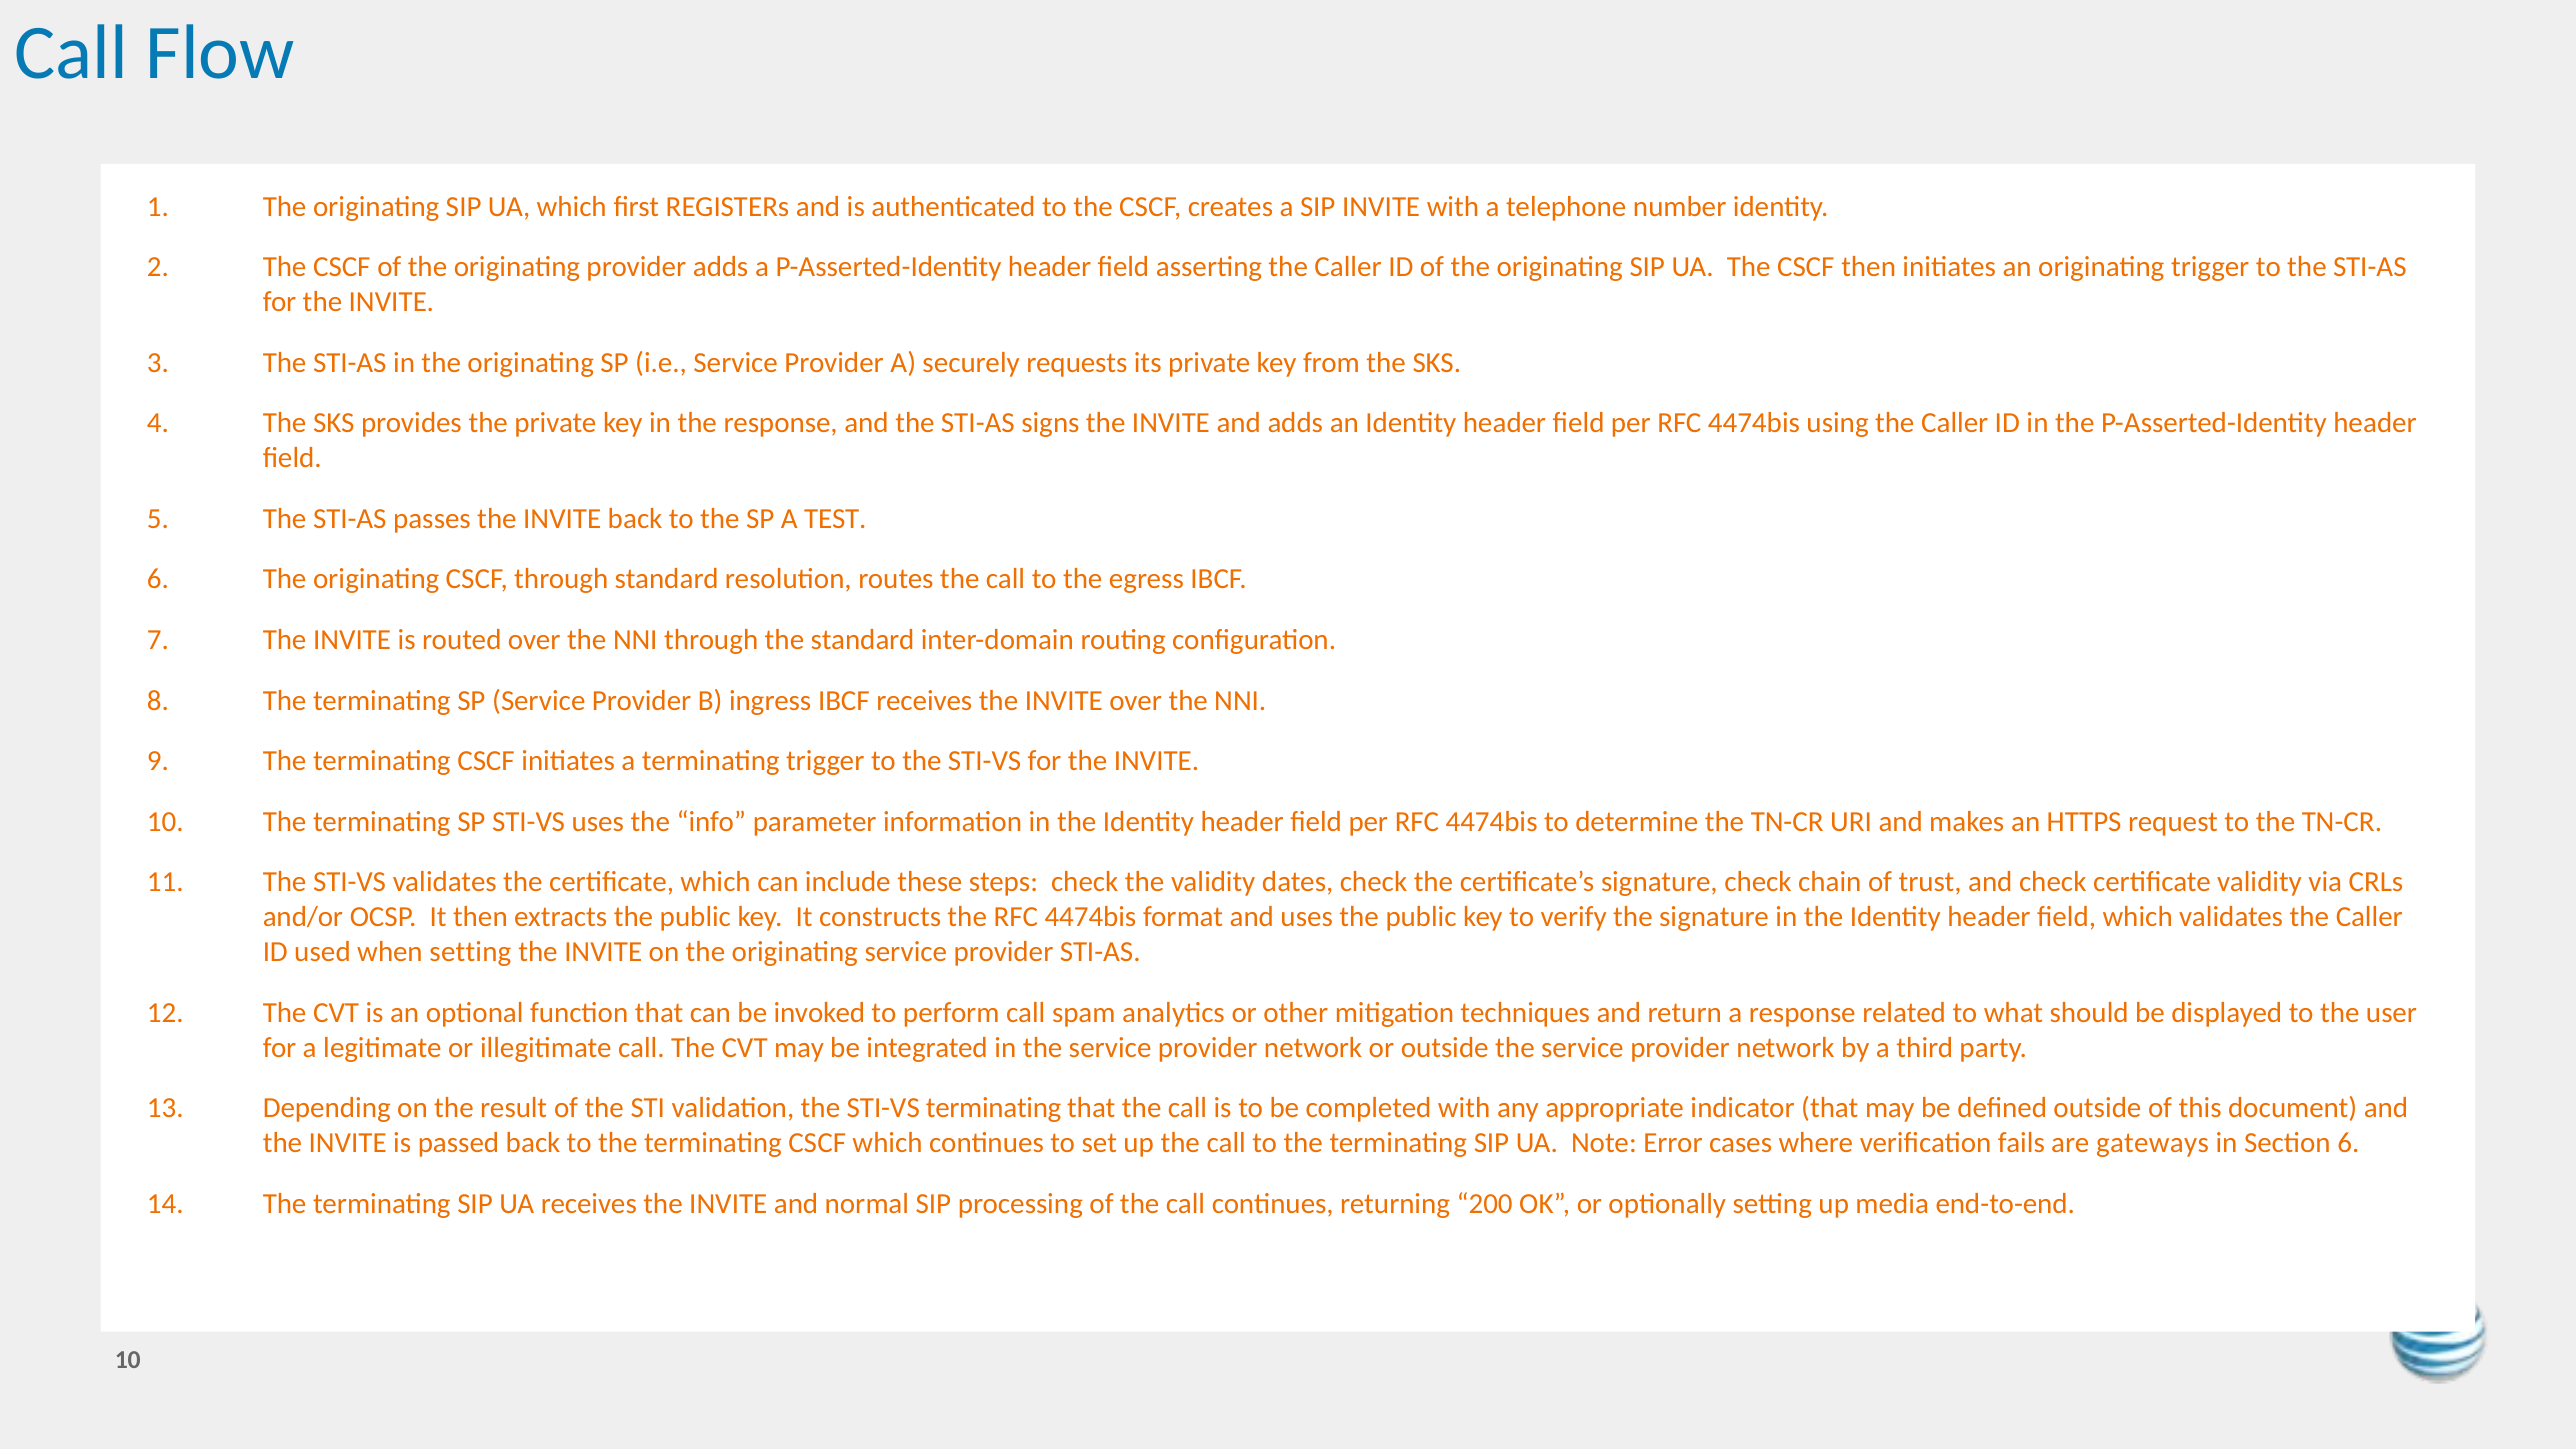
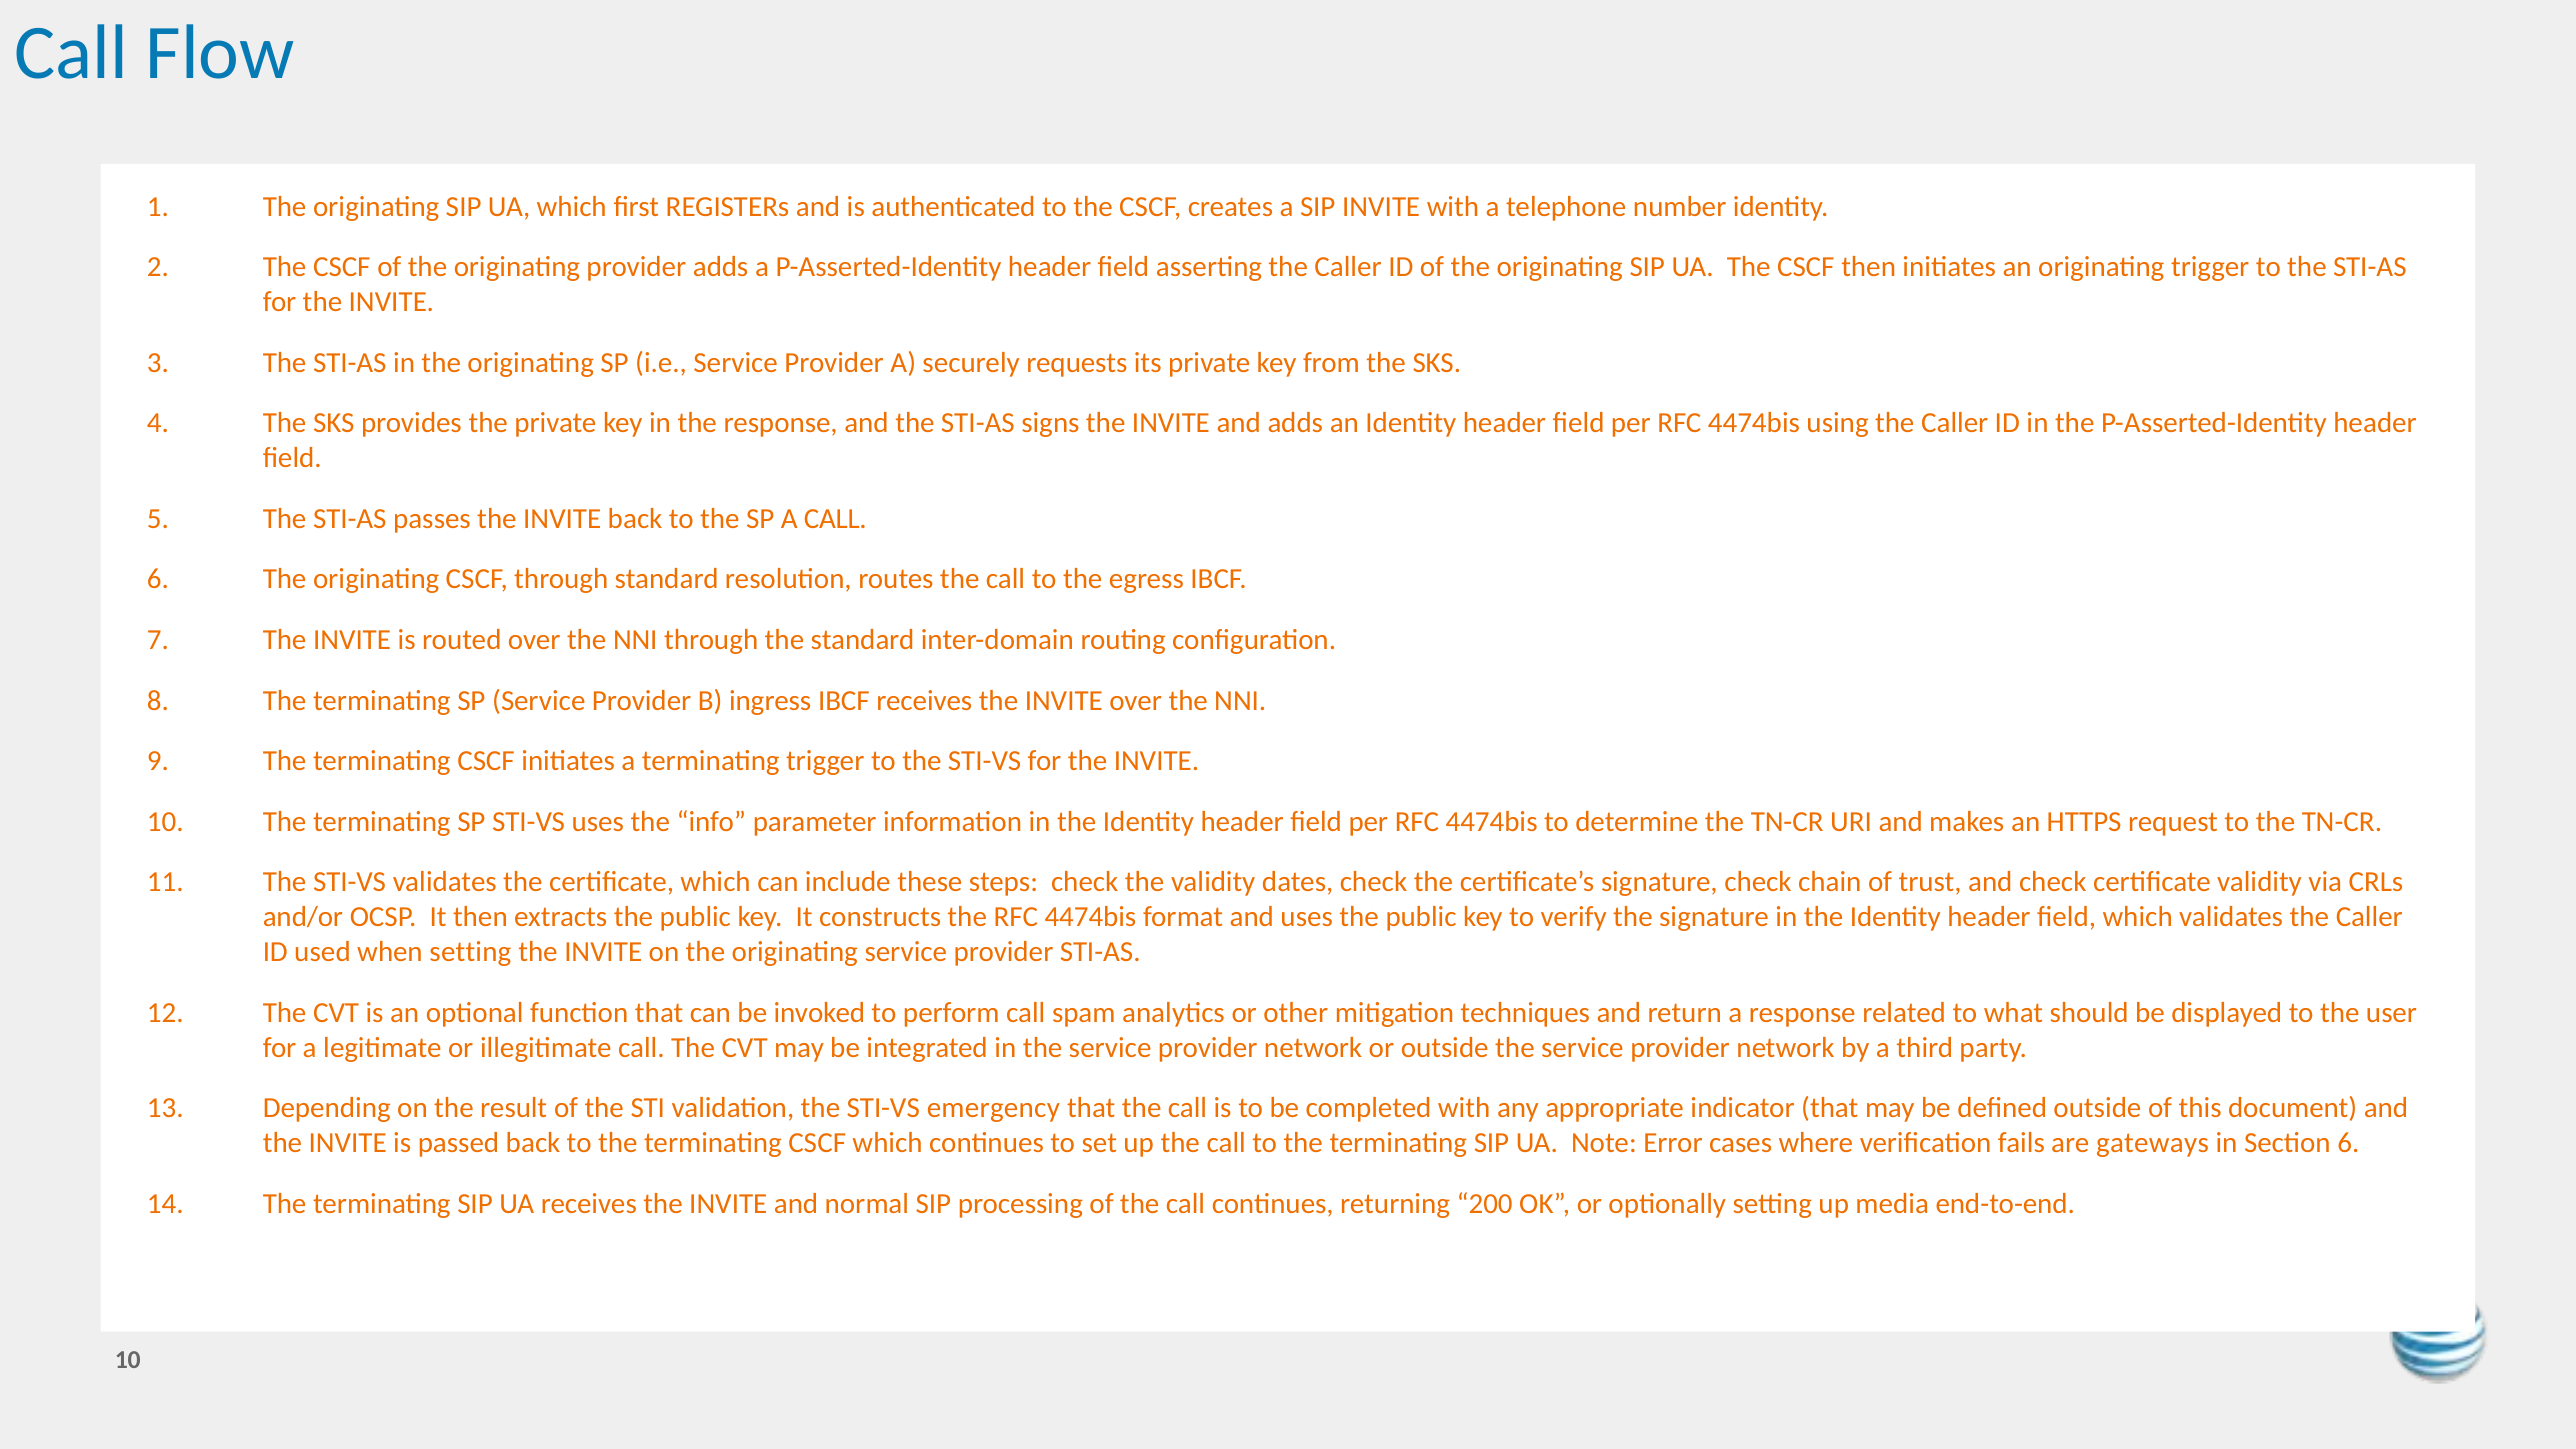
A TEST: TEST -> CALL
STI-VS terminating: terminating -> emergency
